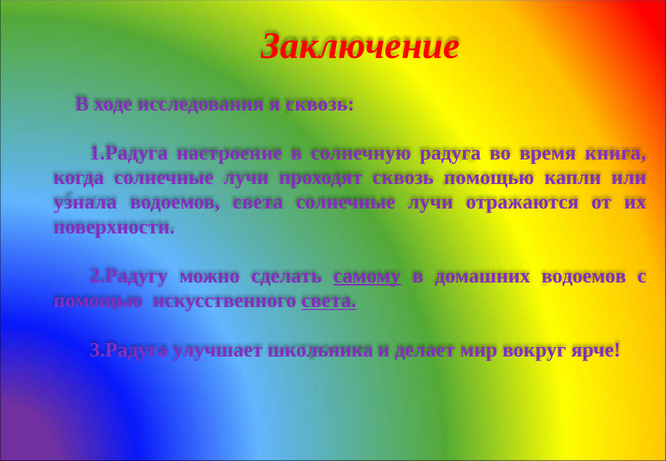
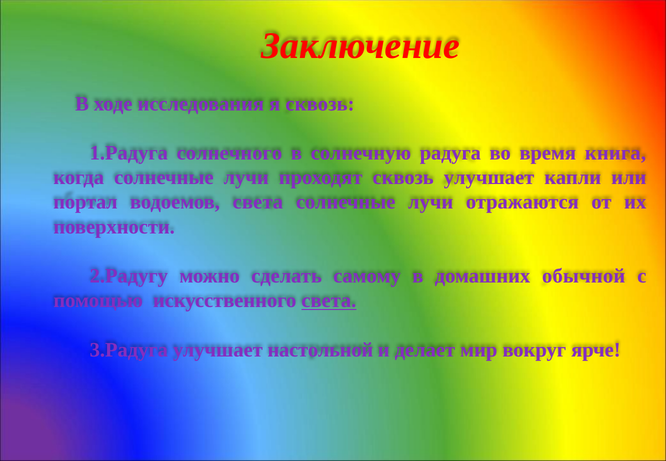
настроение: настроение -> солнечного
сквозь помощью: помощью -> улучшает
узнала: узнала -> портал
самому underline: present -> none
домашних водоемов: водоемов -> обычной
школьника: школьника -> настольной
